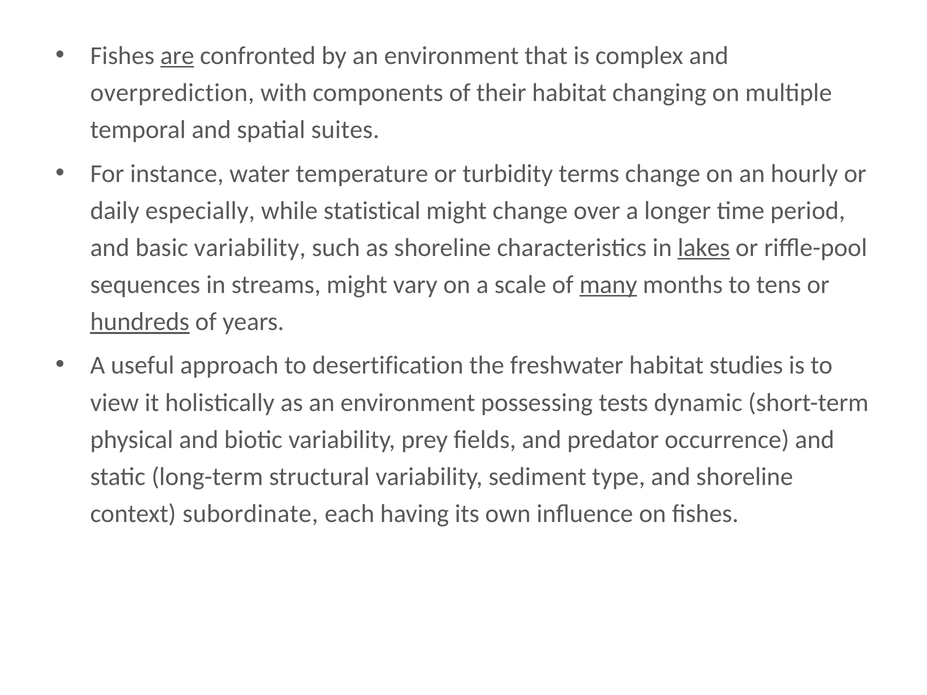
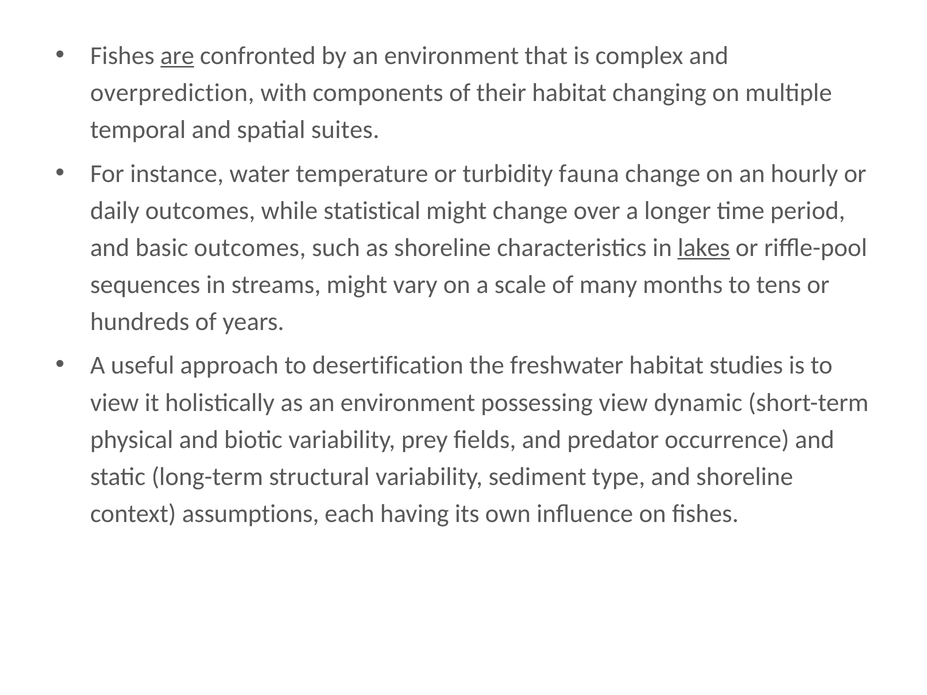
terms: terms -> fauna
daily especially: especially -> outcomes
basic variability: variability -> outcomes
many underline: present -> none
hundreds underline: present -> none
possessing tests: tests -> view
subordinate: subordinate -> assumptions
